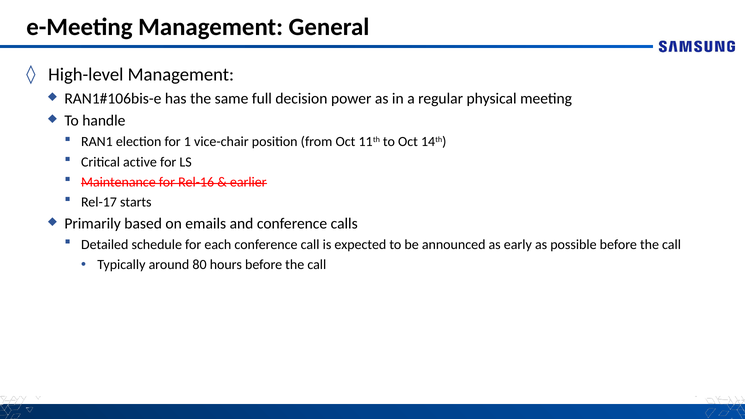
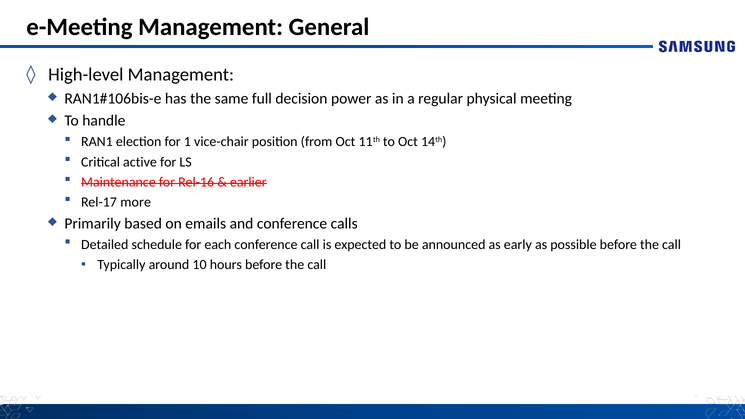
starts: starts -> more
80: 80 -> 10
